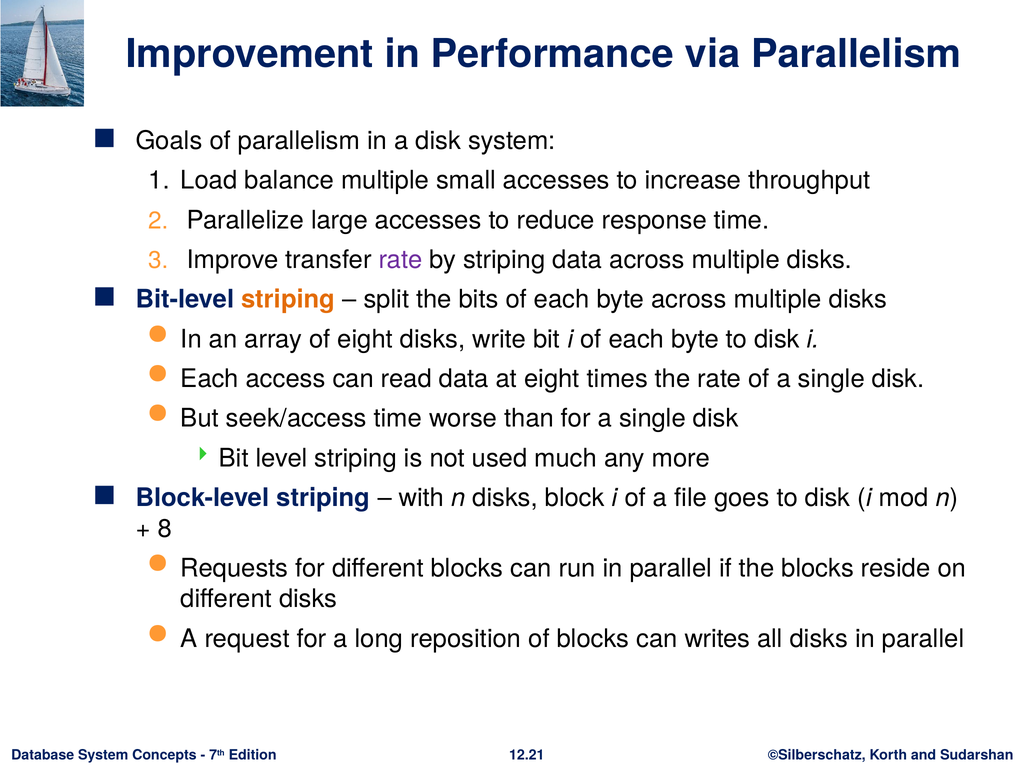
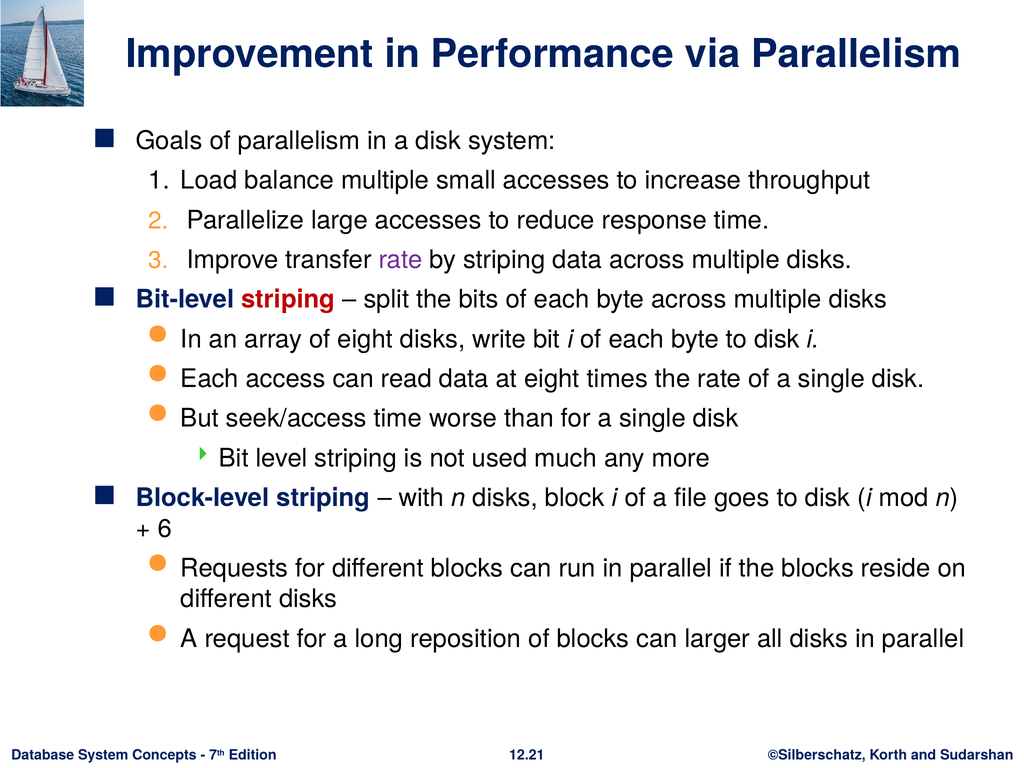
striping at (288, 300) colour: orange -> red
8: 8 -> 6
writes: writes -> larger
